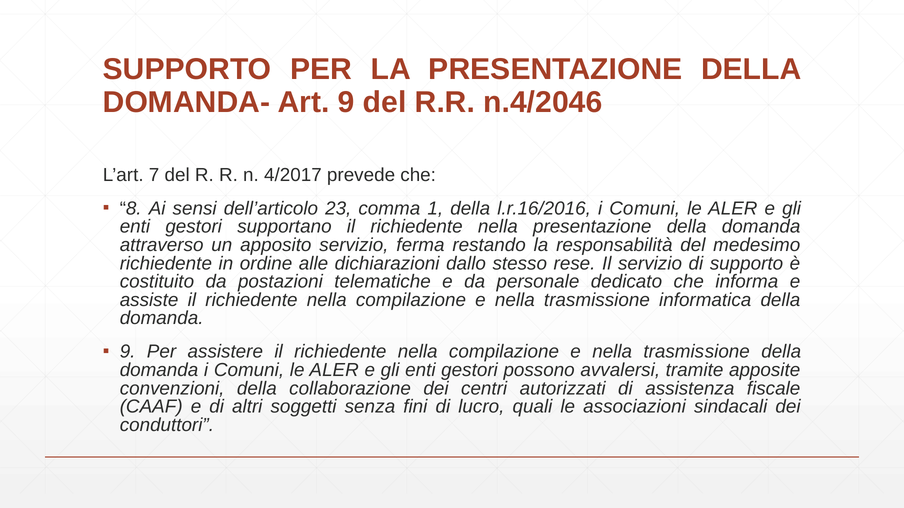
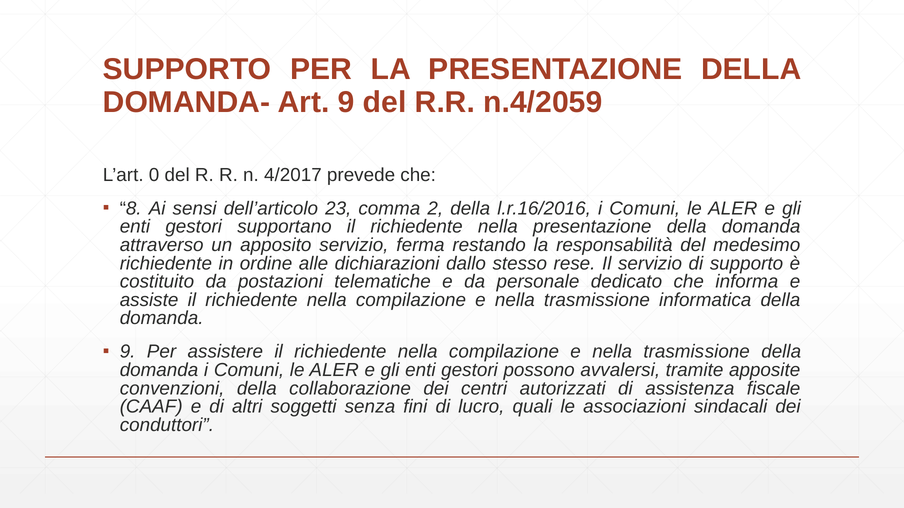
n.4/2046: n.4/2046 -> n.4/2059
7: 7 -> 0
1: 1 -> 2
